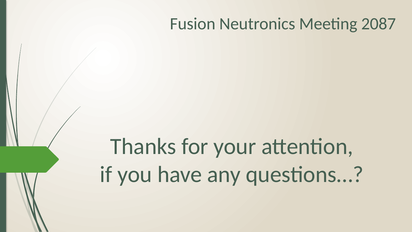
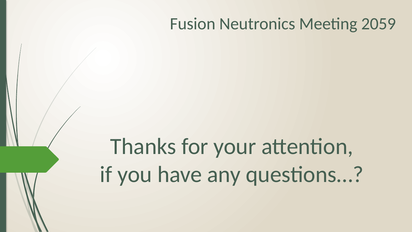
2087: 2087 -> 2059
